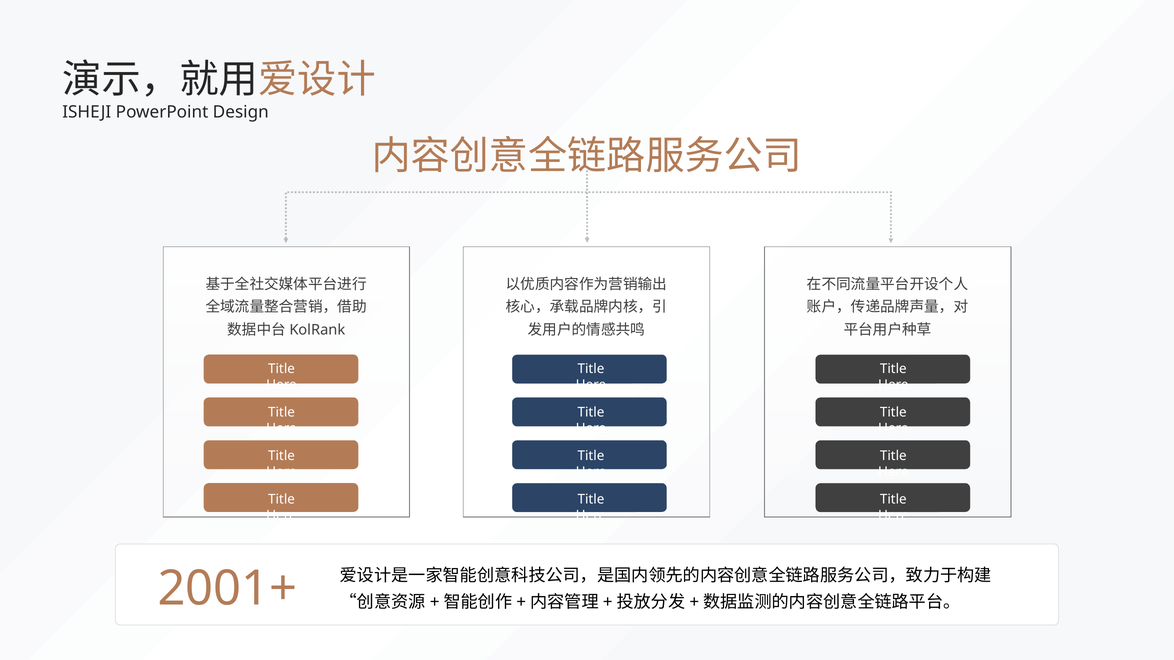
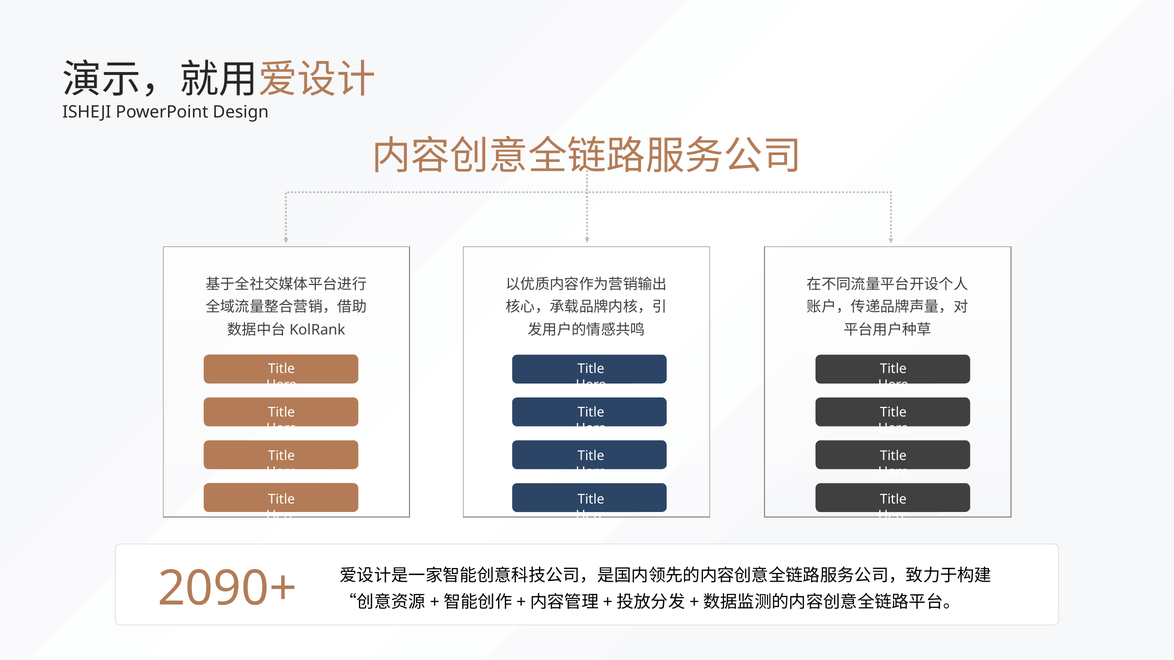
2001+: 2001+ -> 2090+
